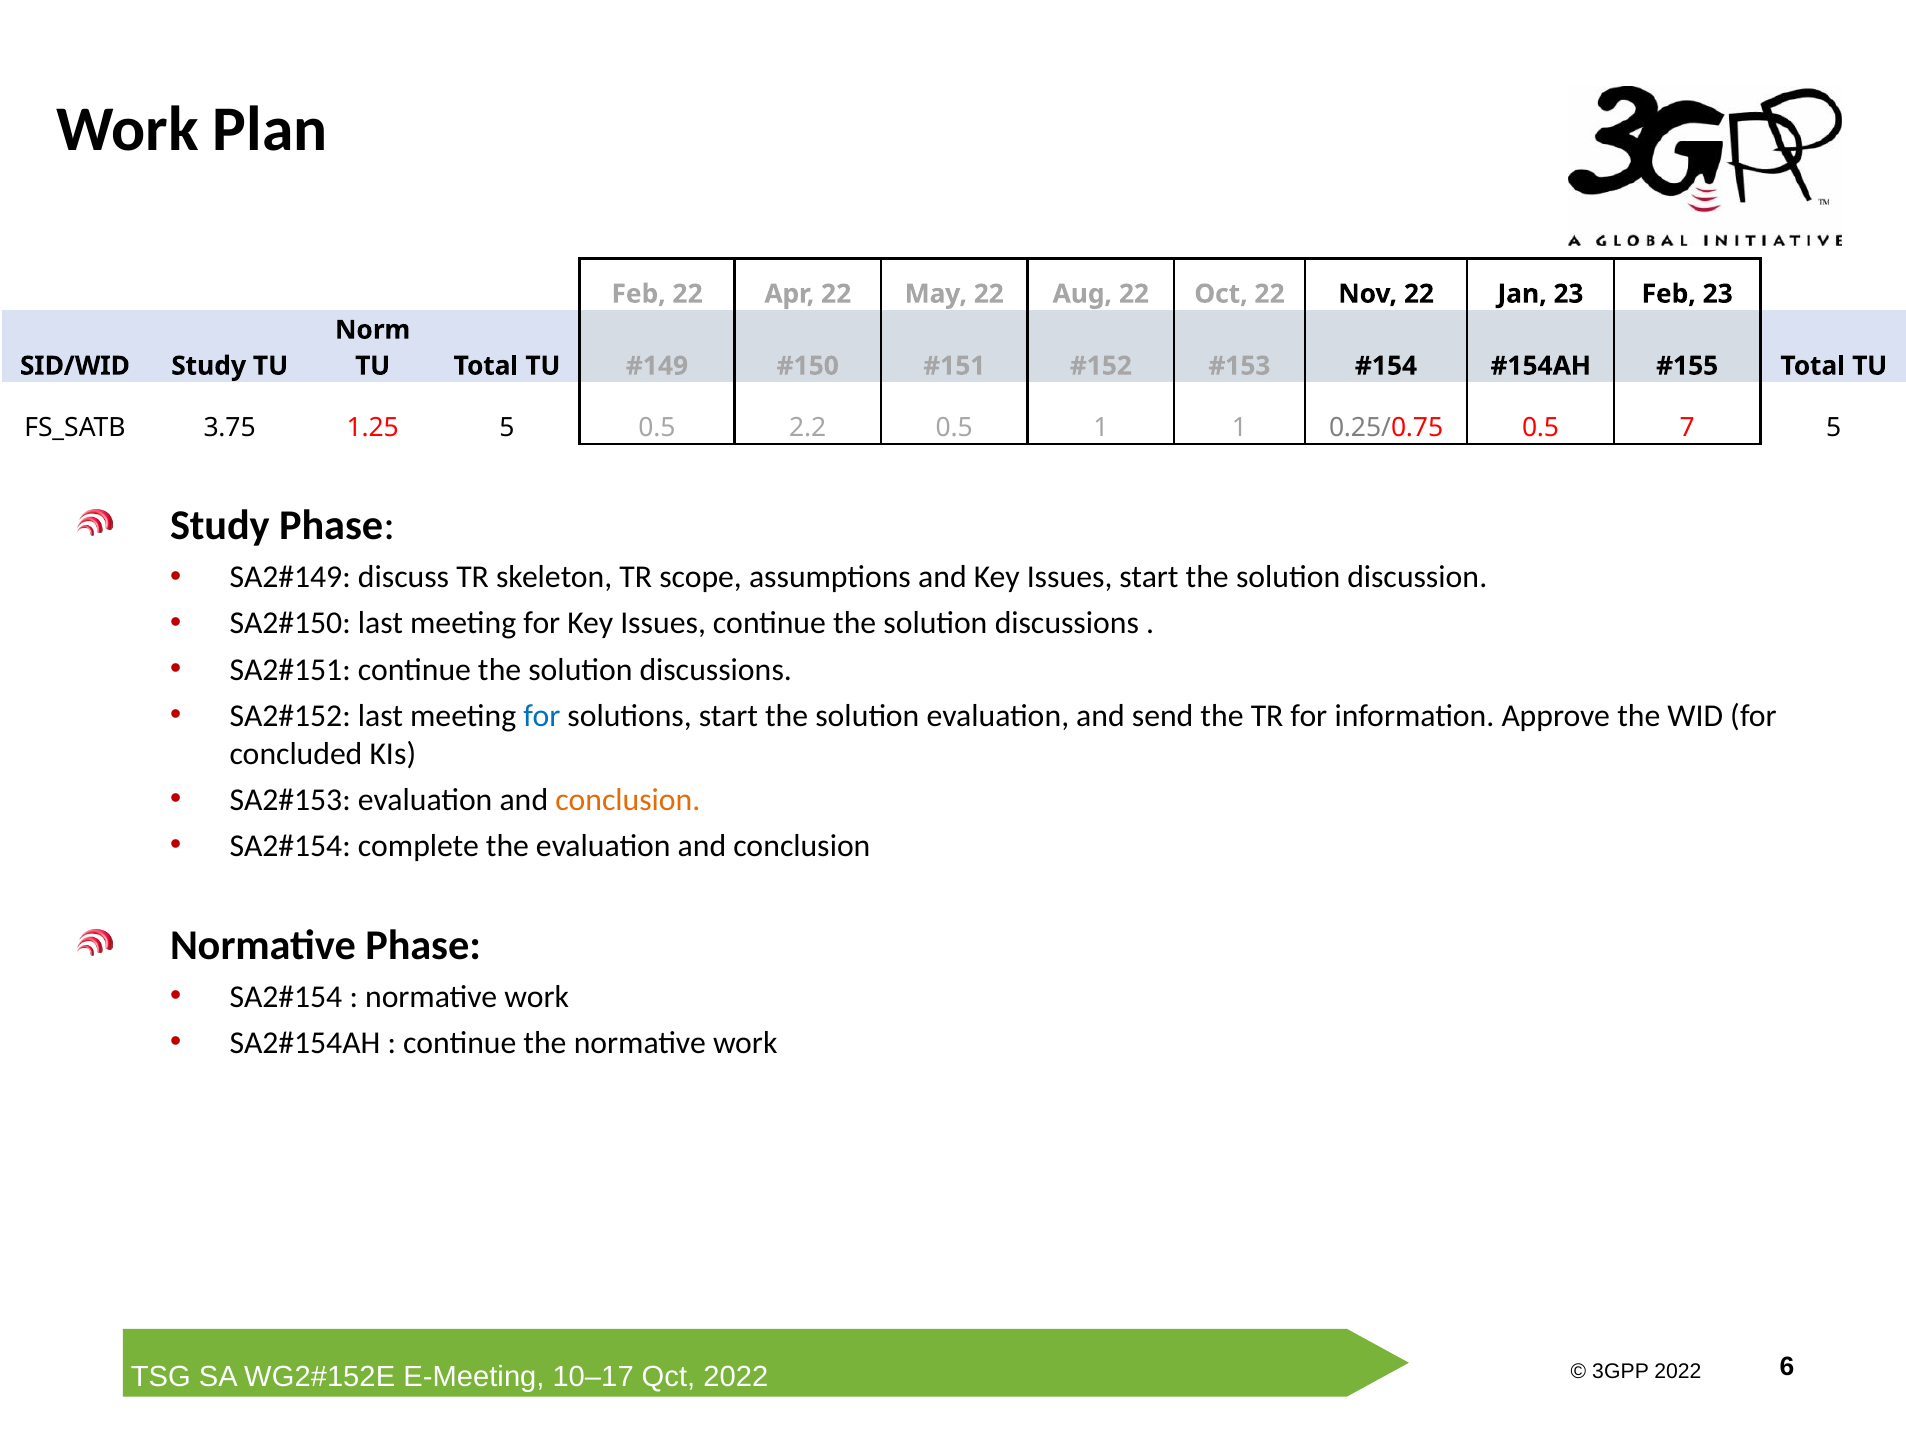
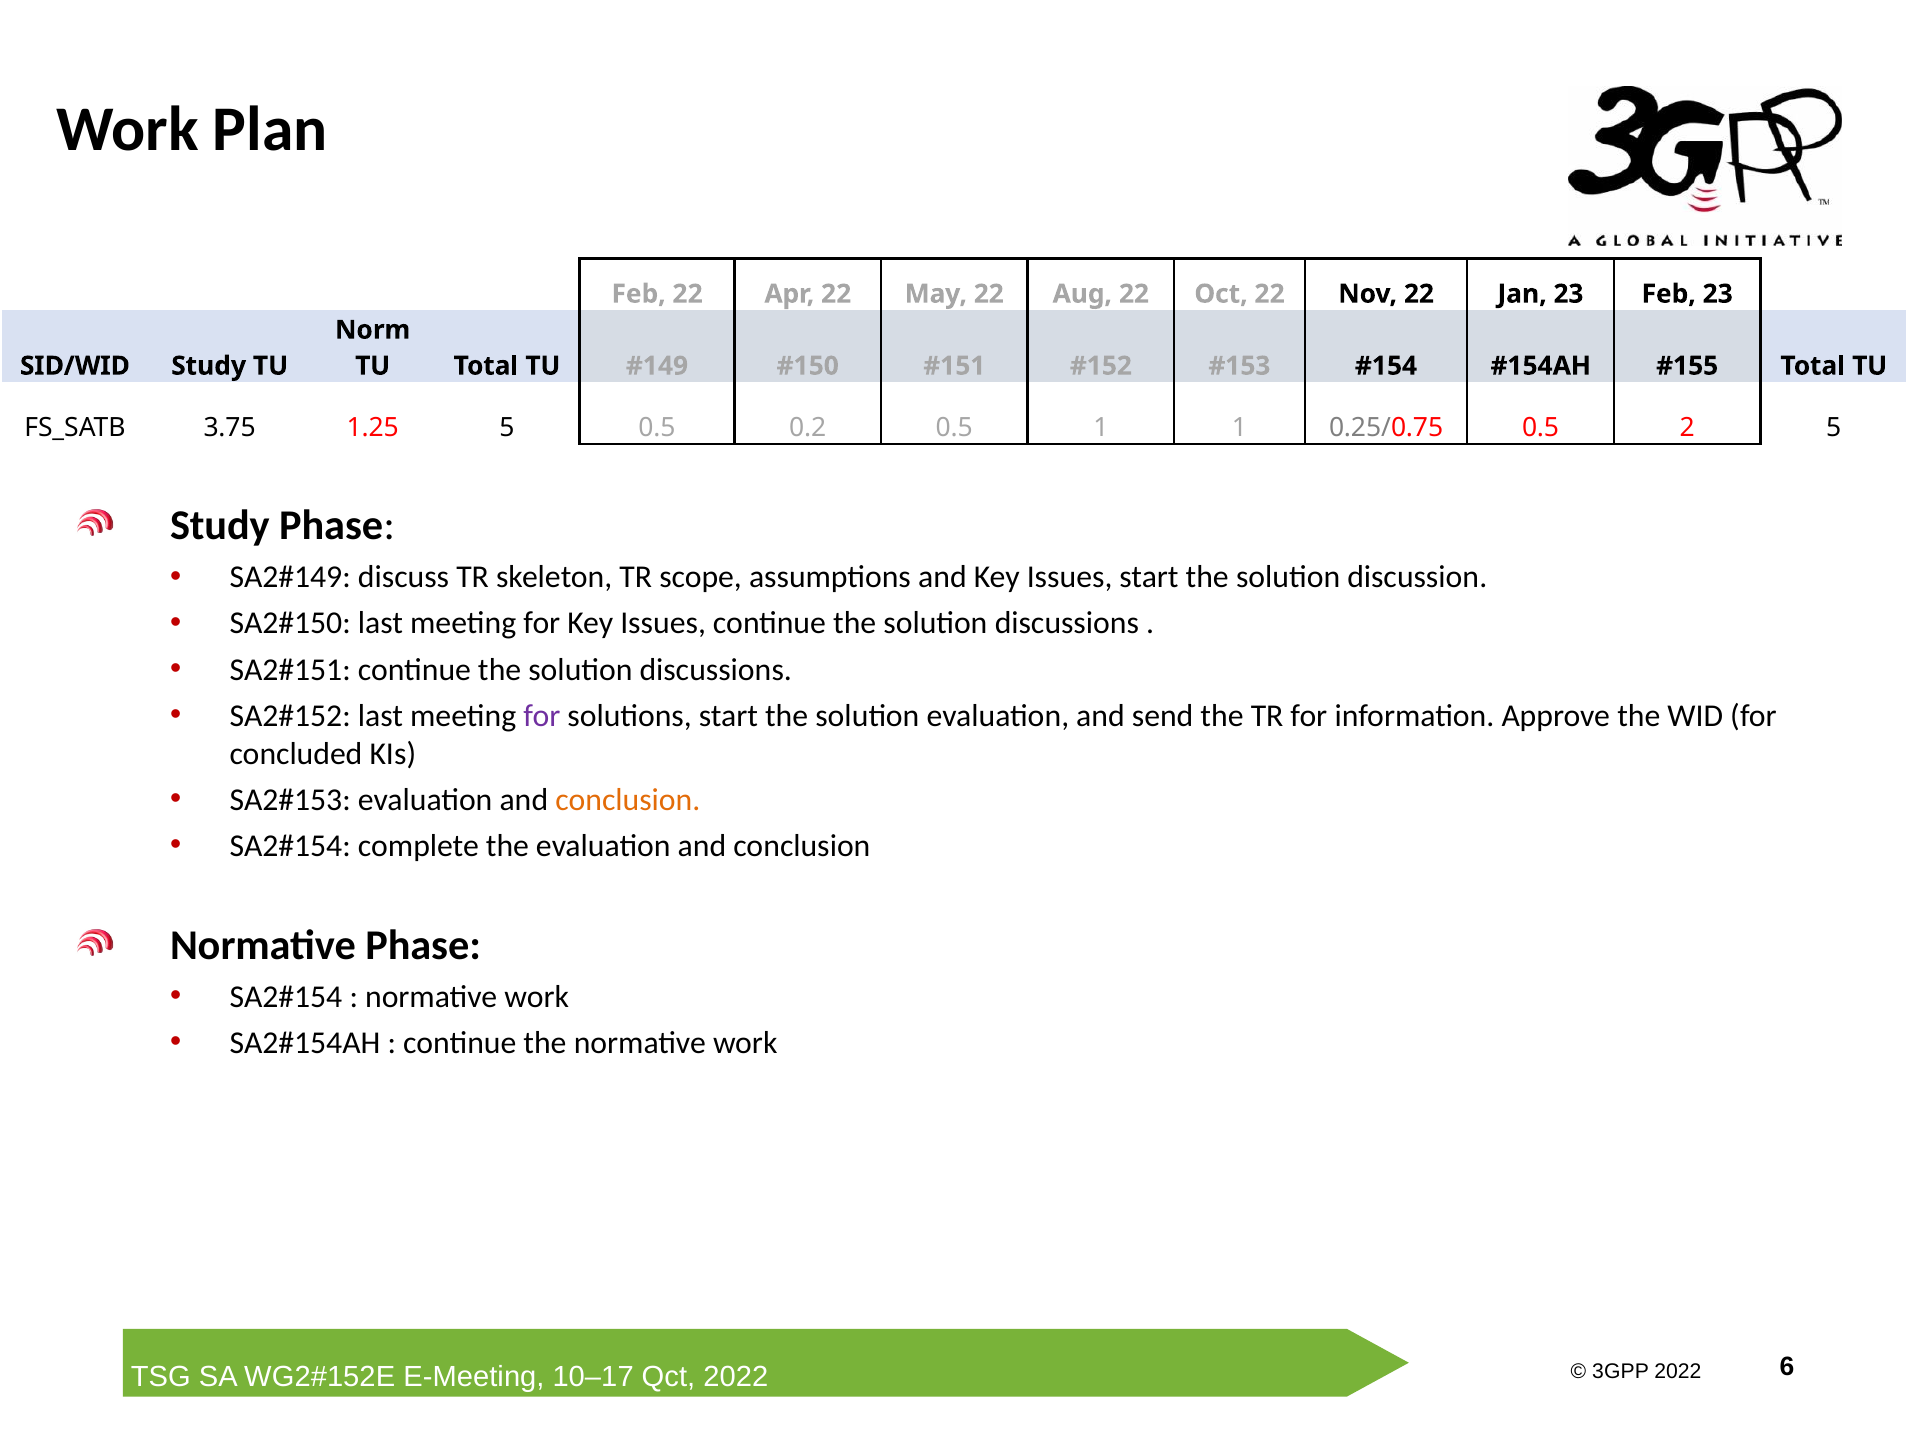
2.2: 2.2 -> 0.2
7: 7 -> 2
for at (542, 715) colour: blue -> purple
